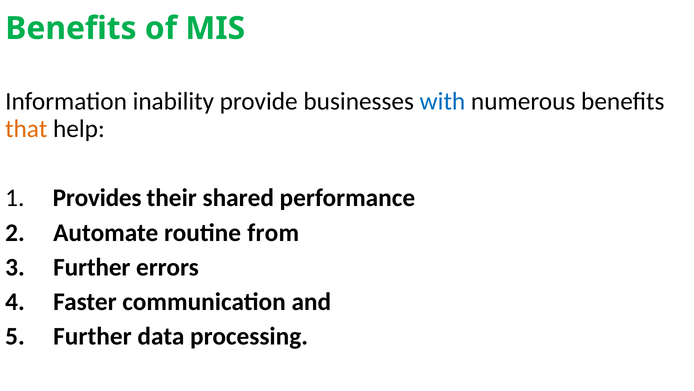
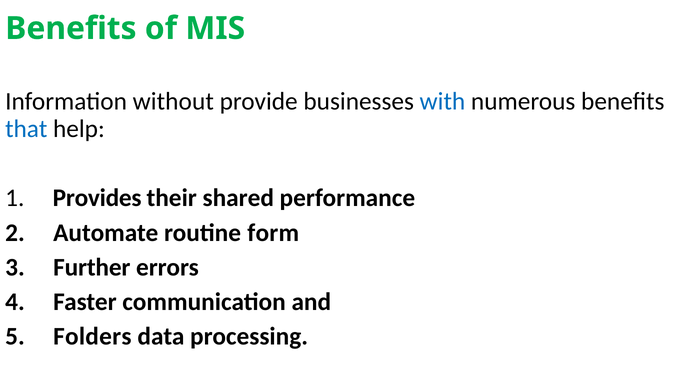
inability: inability -> without
that colour: orange -> blue
from: from -> form
Further at (92, 336): Further -> Folders
